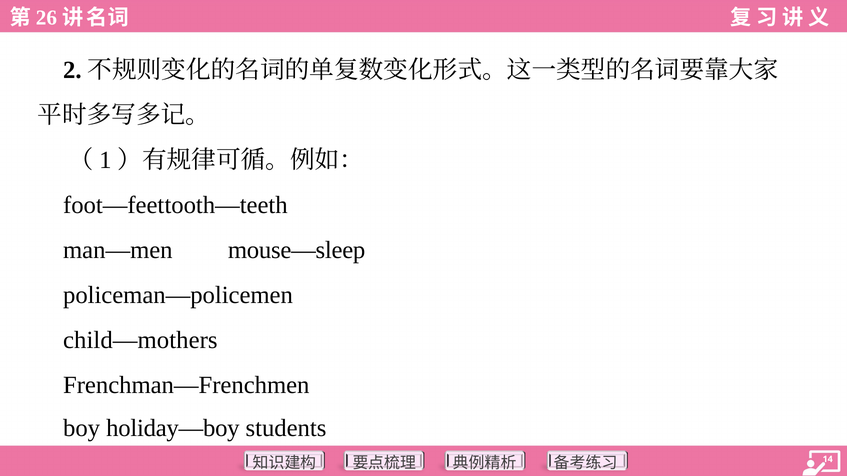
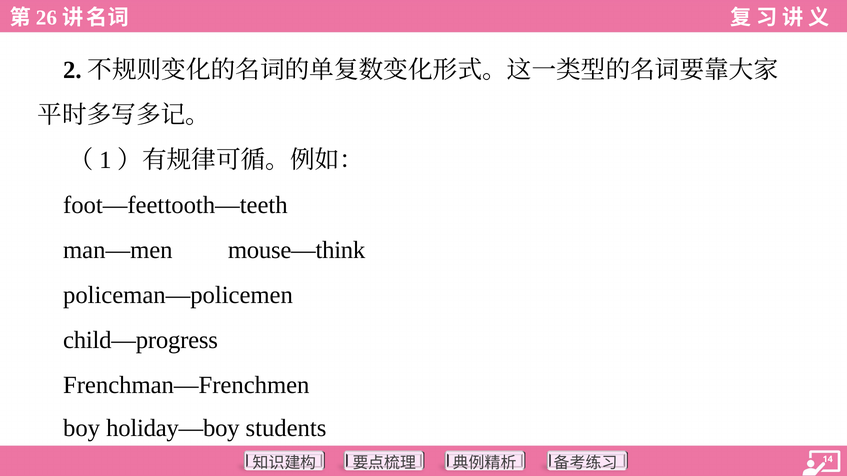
mouse—sleep: mouse—sleep -> mouse—think
child—mothers: child—mothers -> child—progress
